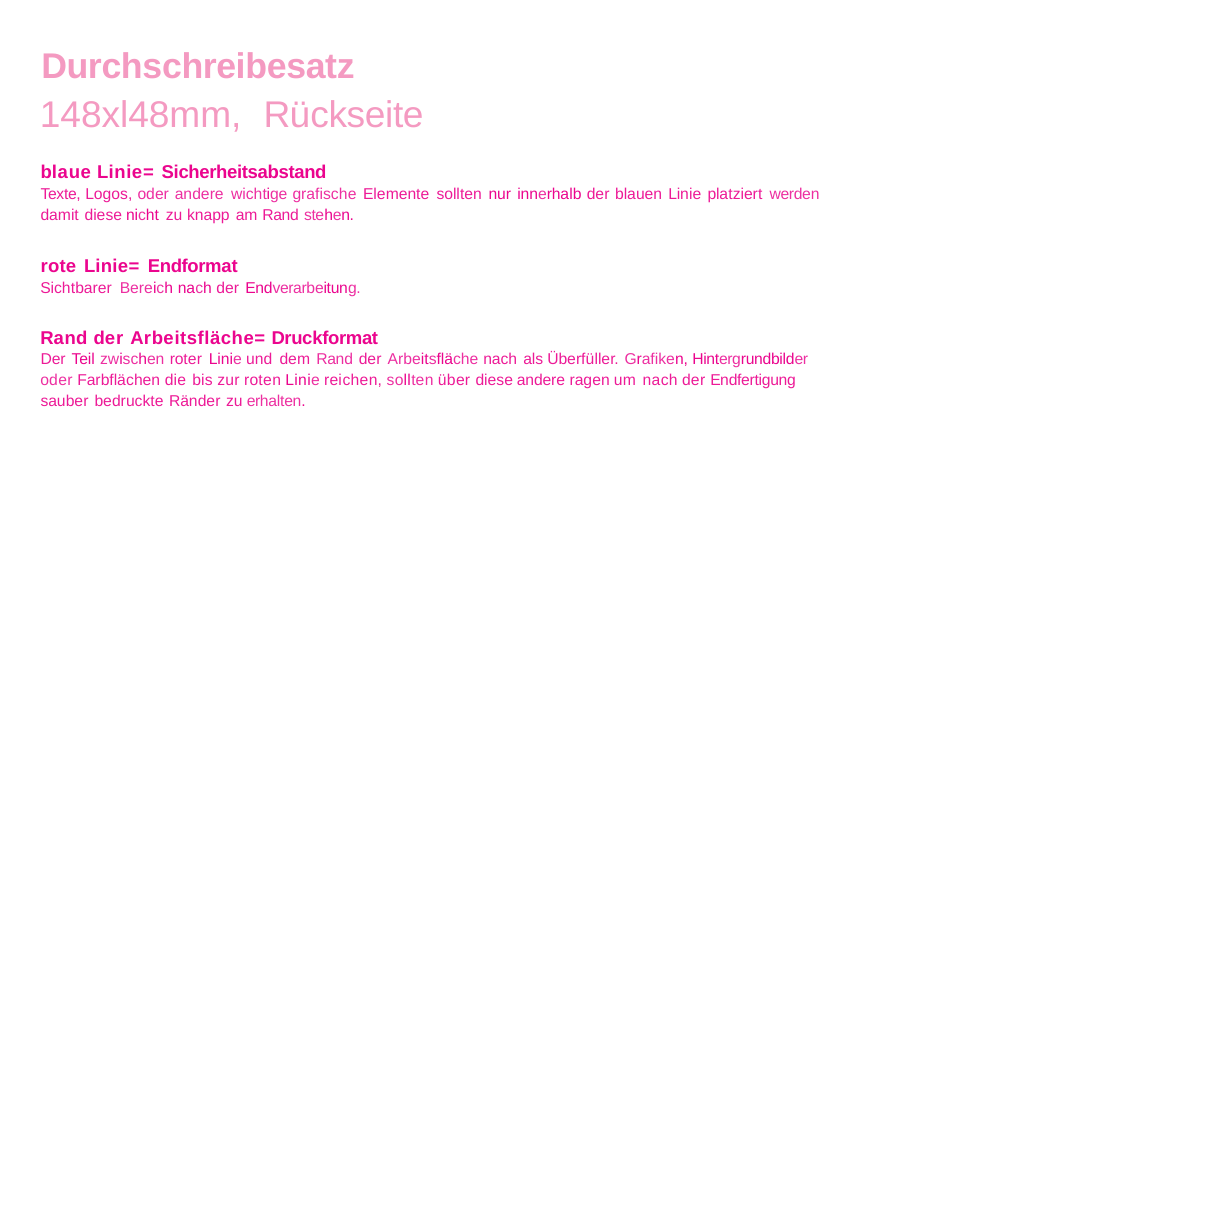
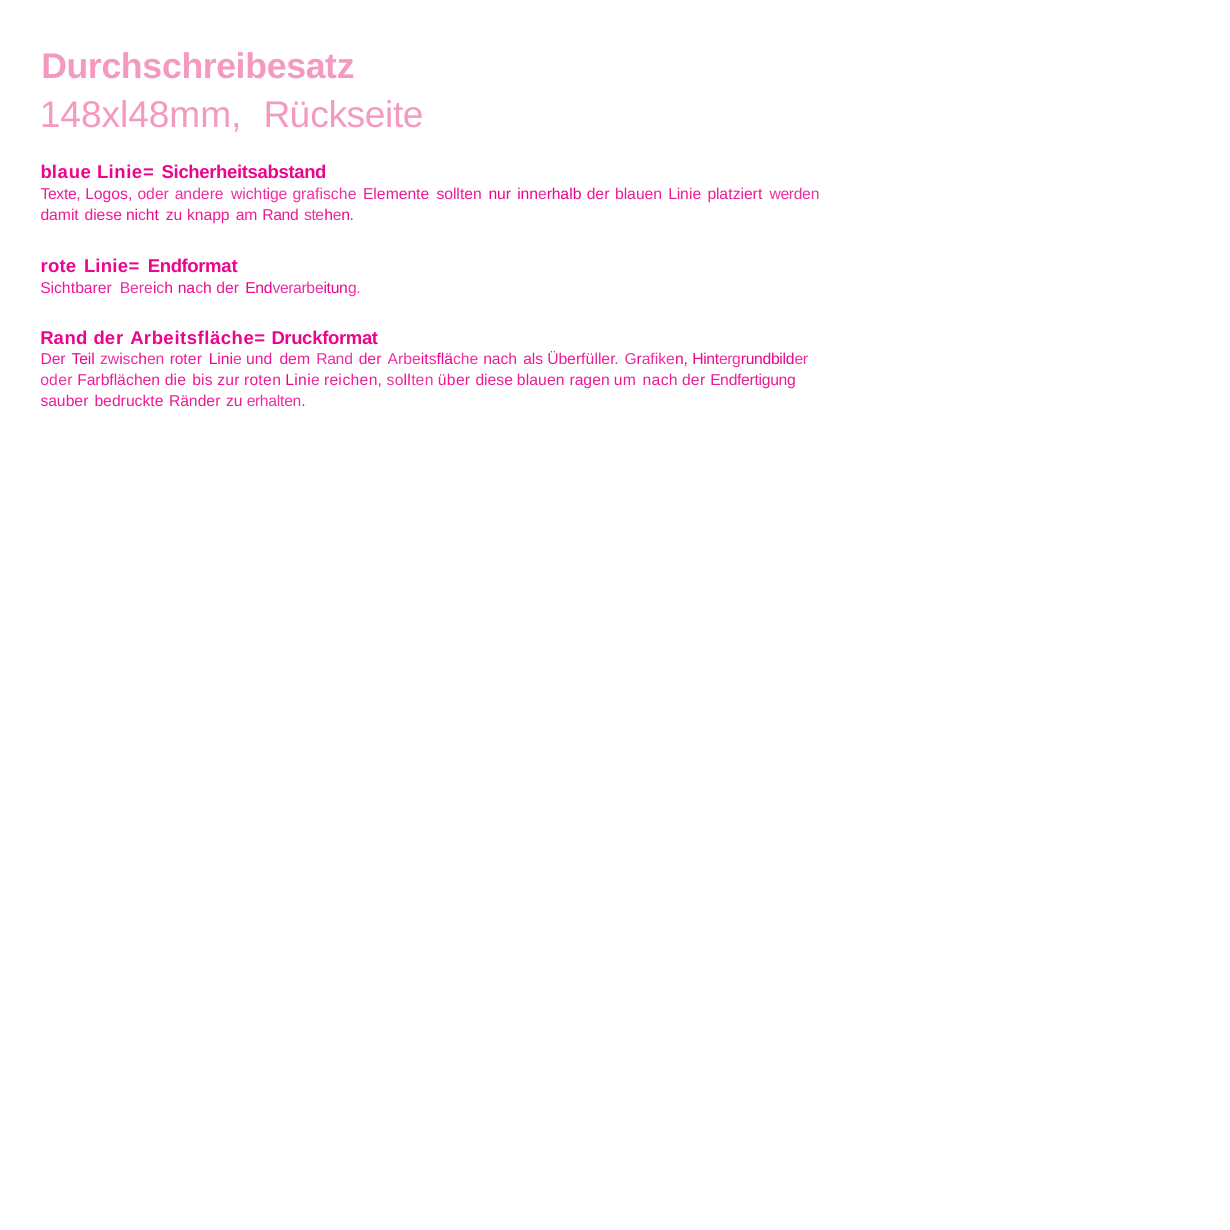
diese andere: andere -> blauen
